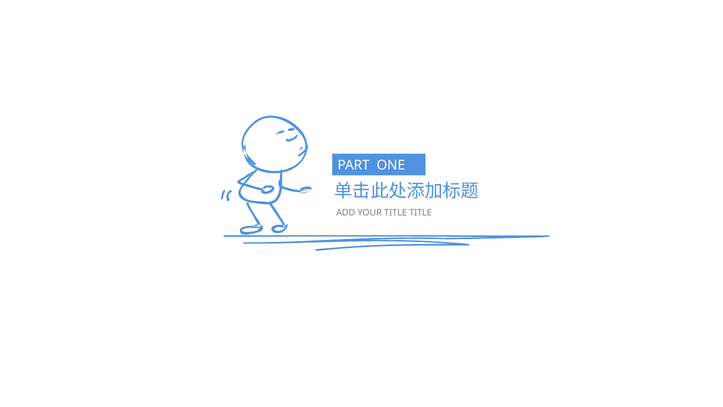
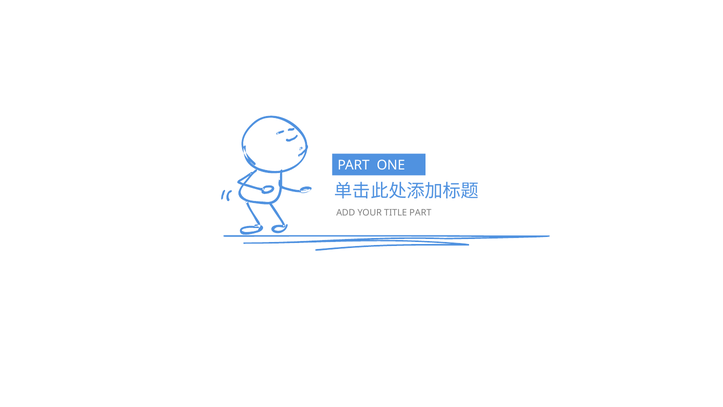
TITLE TITLE: TITLE -> PART
